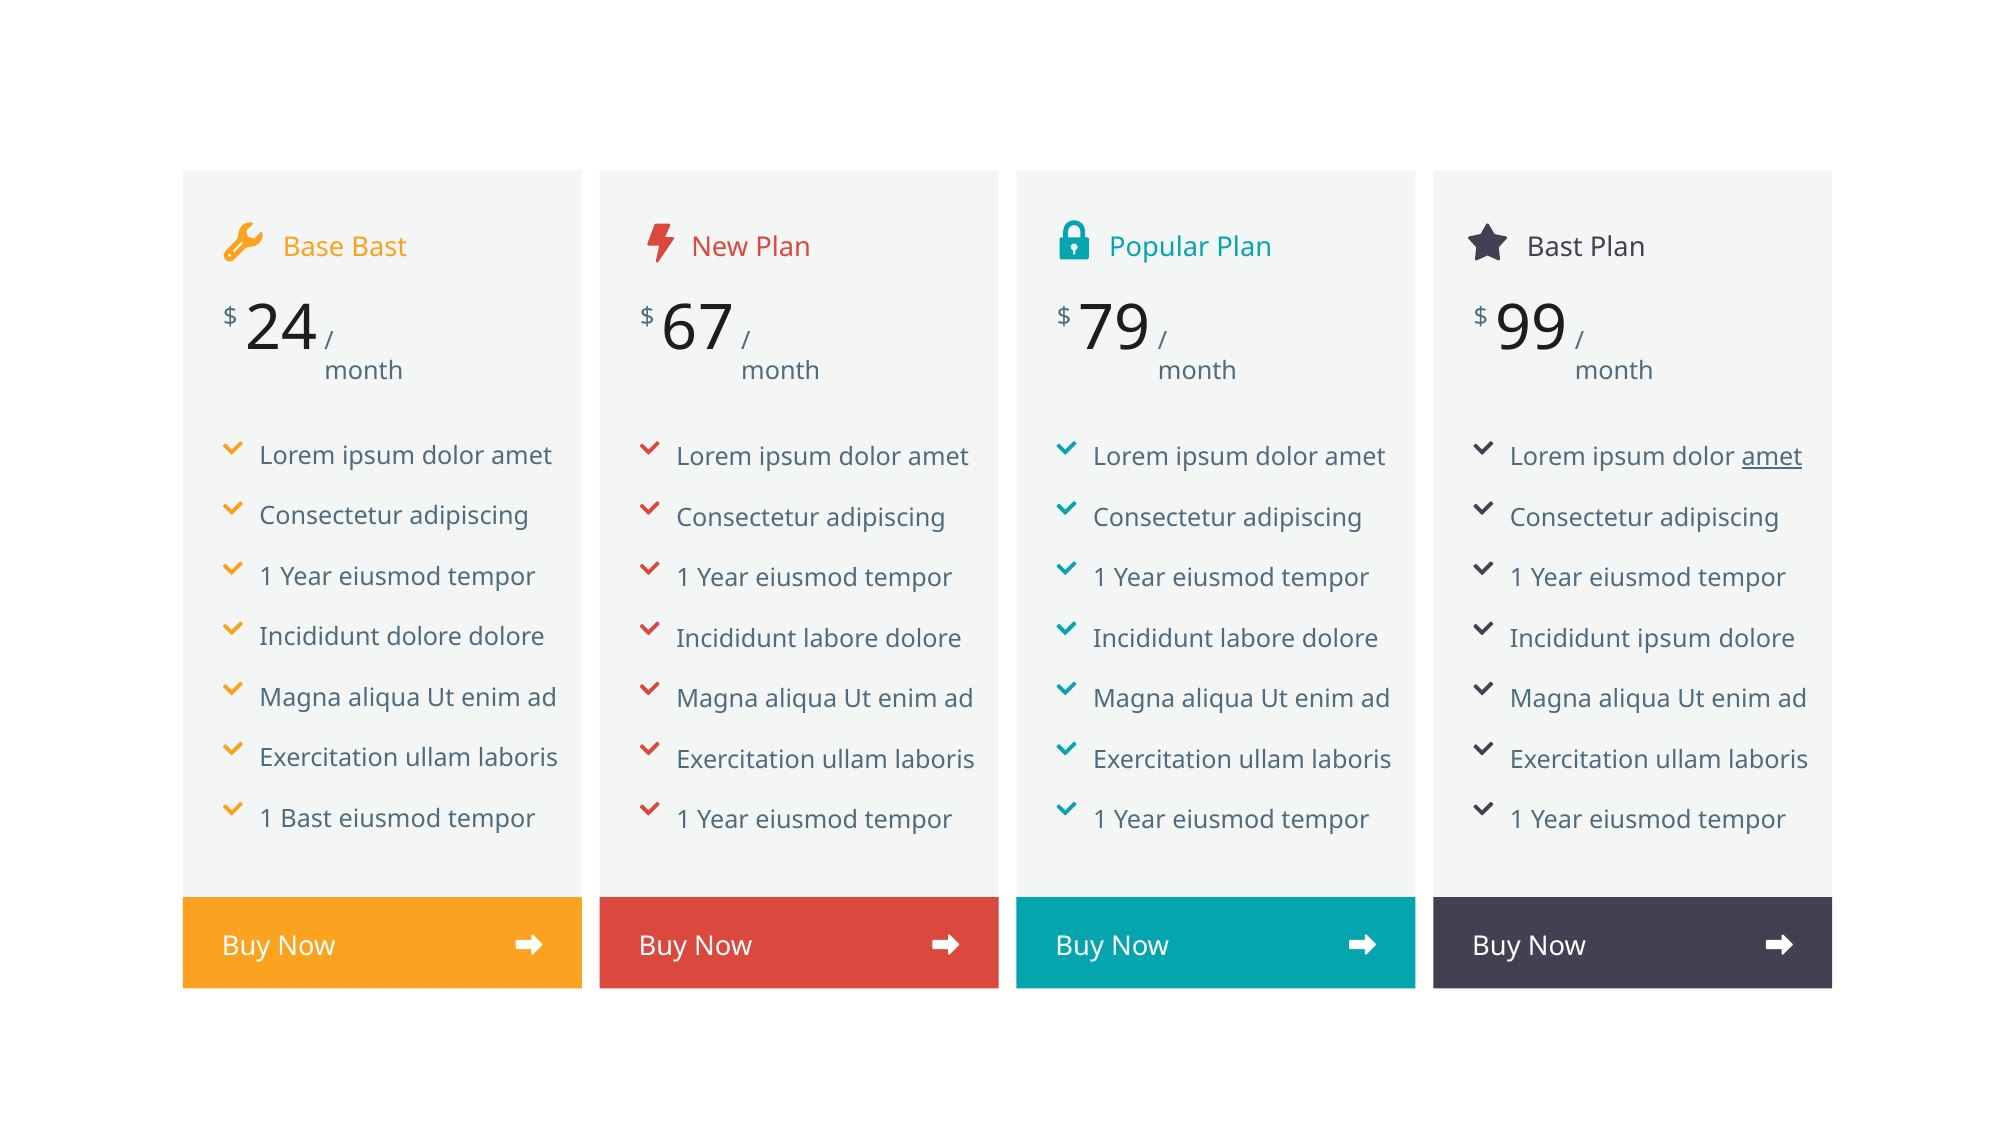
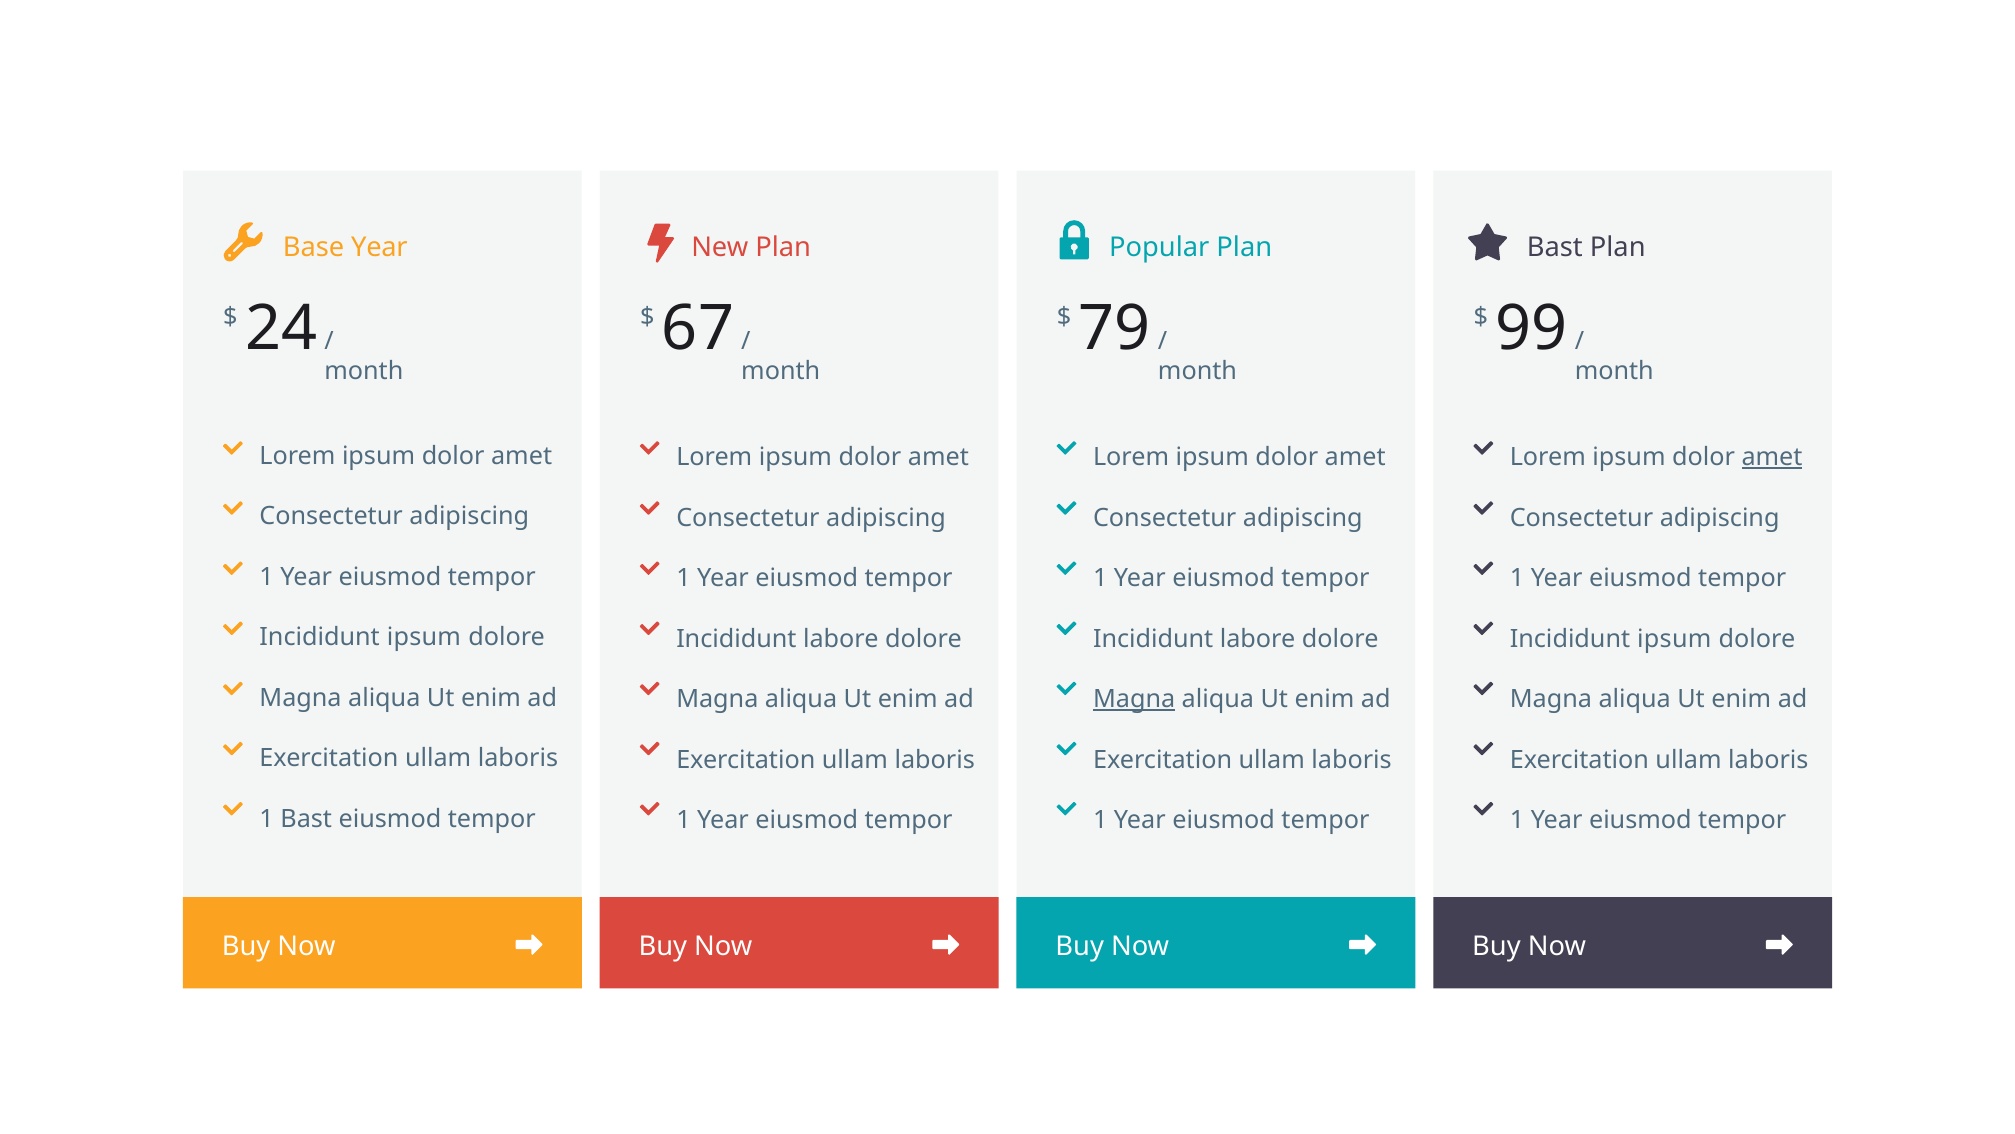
Base Bast: Bast -> Year
dolore at (424, 637): dolore -> ipsum
Magna at (1134, 699) underline: none -> present
